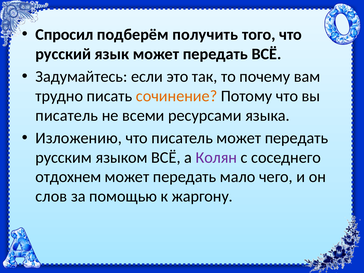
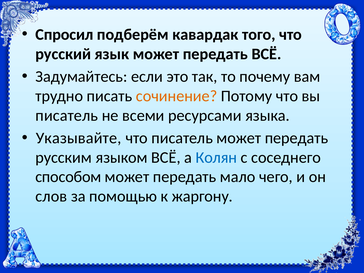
получить: получить -> кавардак
Изложению: Изложению -> Указывайте
Колян colour: purple -> blue
отдохнем: отдохнем -> способом
